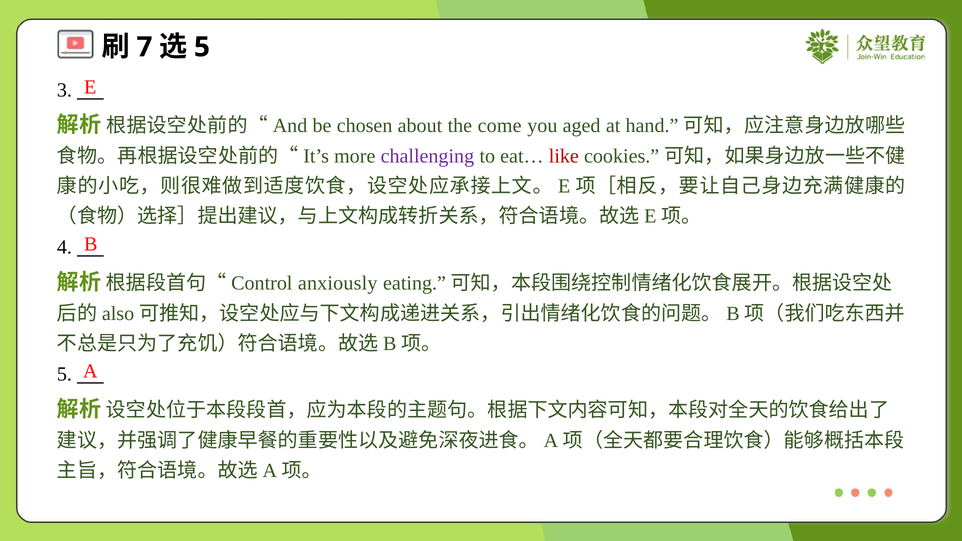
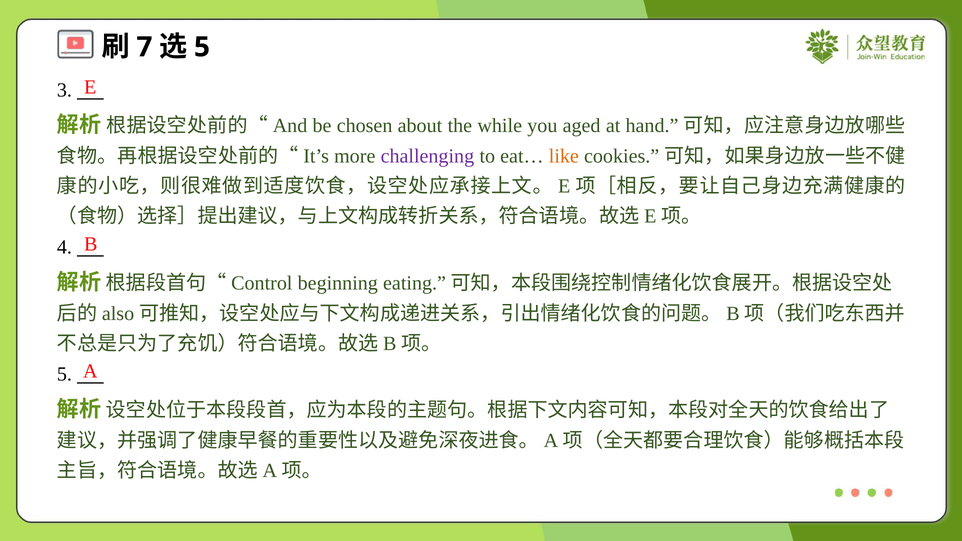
come: come -> while
like colour: red -> orange
anxiously: anxiously -> beginning
